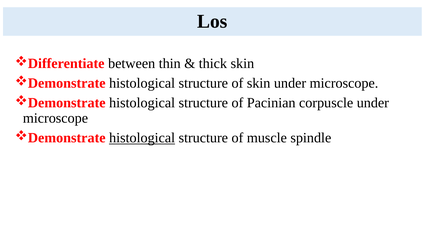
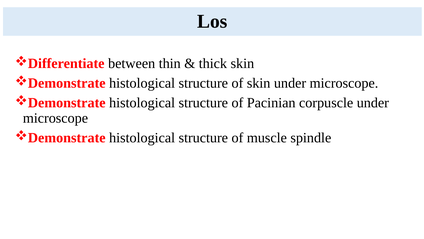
histological at (142, 138) underline: present -> none
